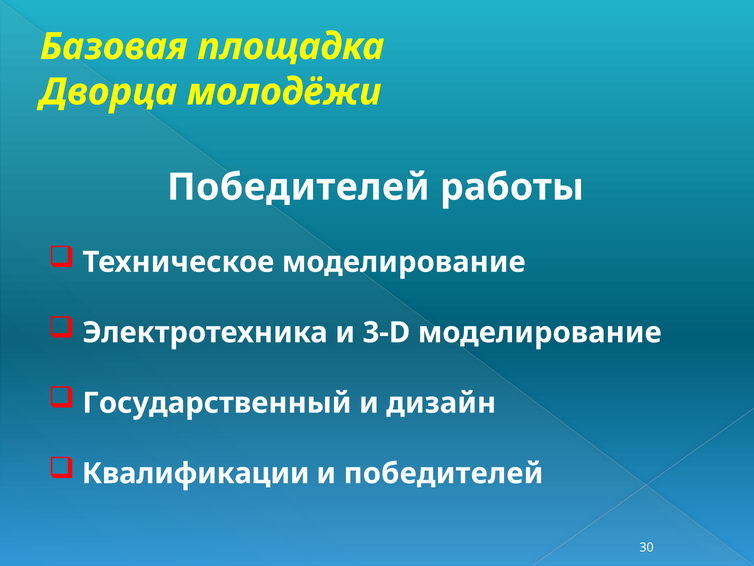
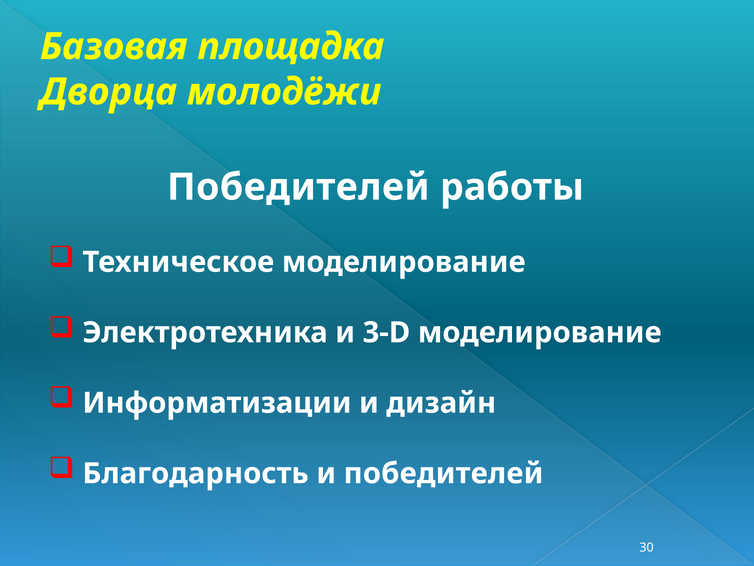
Государственный: Государственный -> Информатизации
Квалификации: Квалификации -> Благодарность
